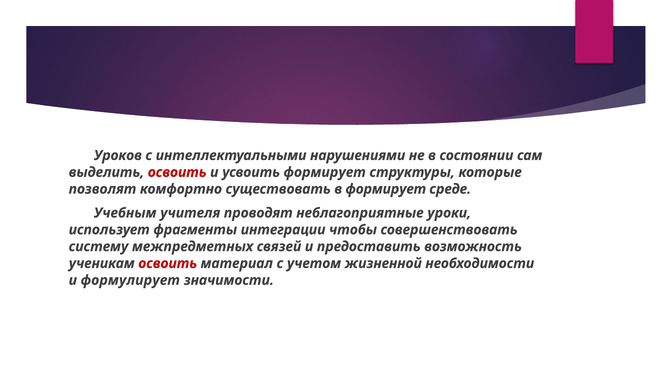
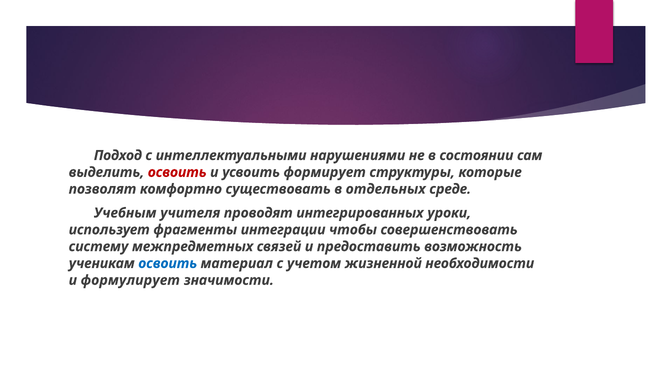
Уроков: Уроков -> Подход
в формирует: формирует -> отдельных
неблагоприятные: неблагоприятные -> интегрированных
освоить at (168, 263) colour: red -> blue
